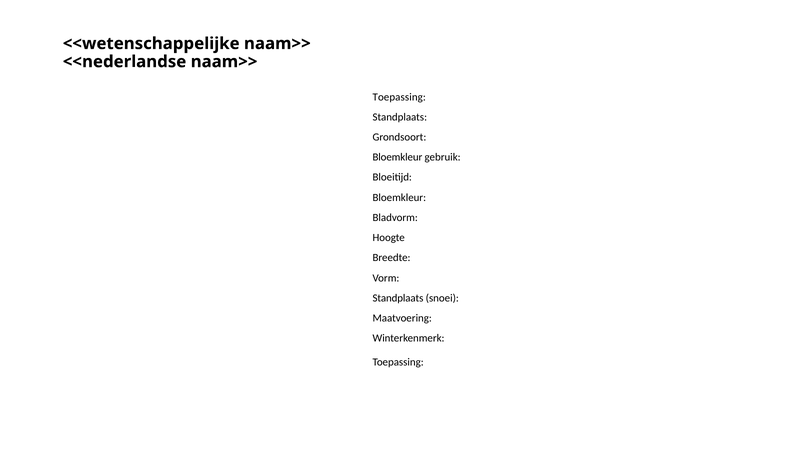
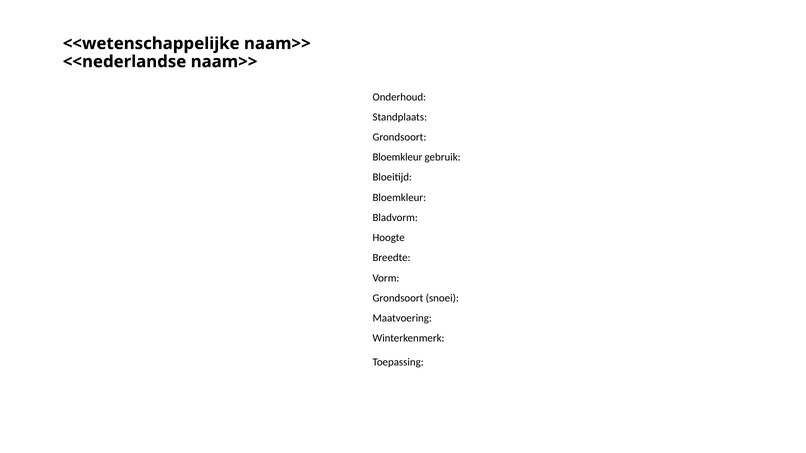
Toepassing at (399, 97): Toepassing -> Onderhoud
Standplaats at (398, 298): Standplaats -> Grondsoort
